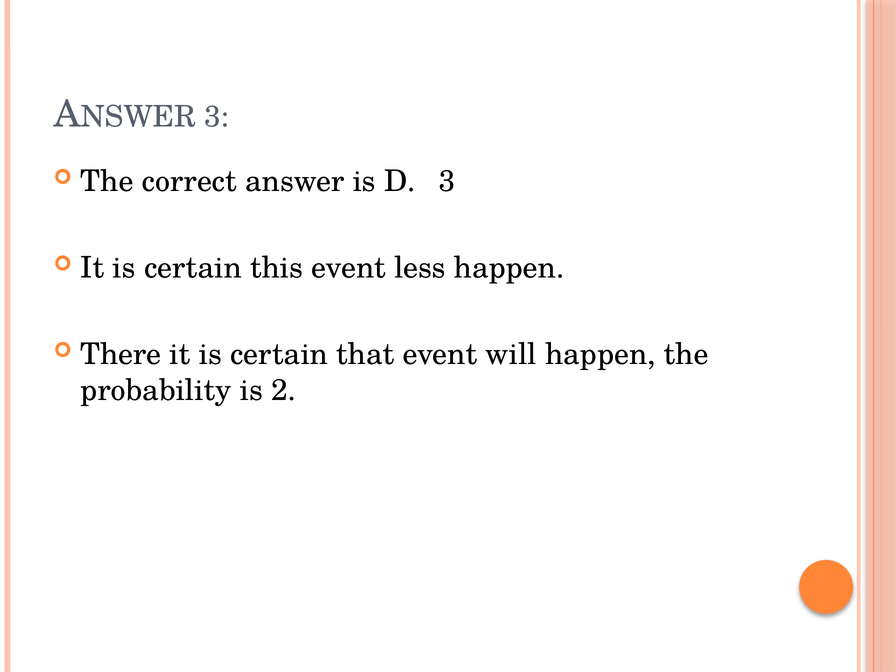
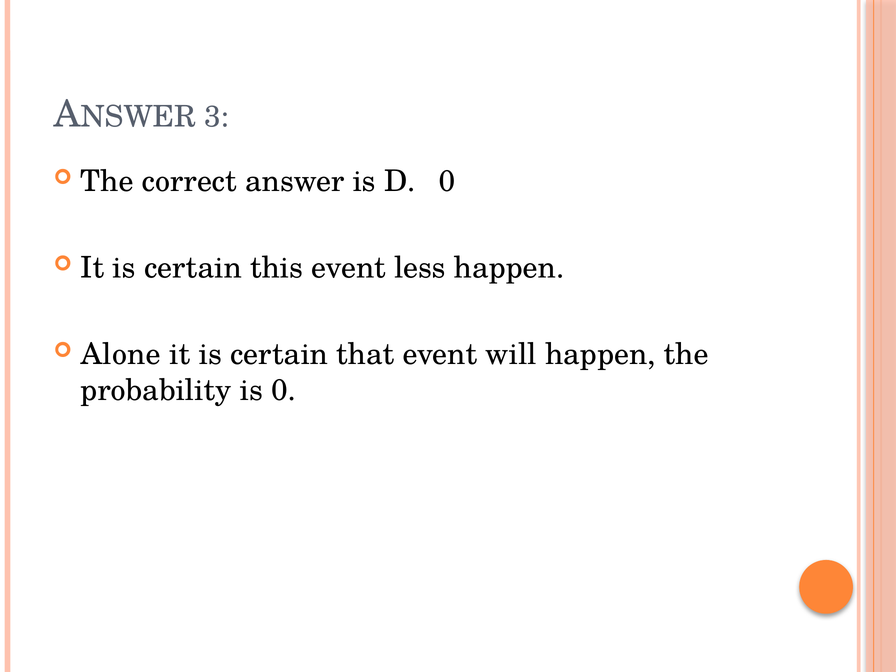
D 3: 3 -> 0
There: There -> Alone
is 2: 2 -> 0
